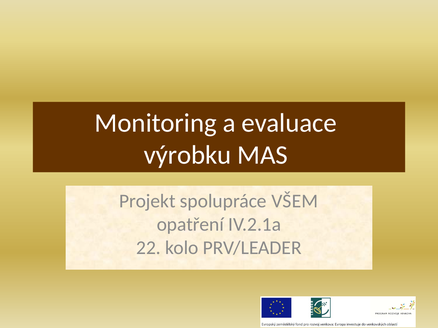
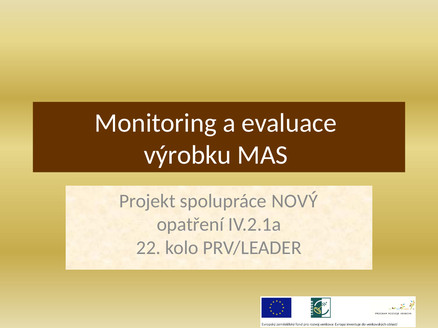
VŠEM: VŠEM -> NOVÝ
